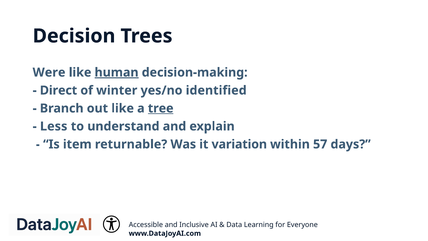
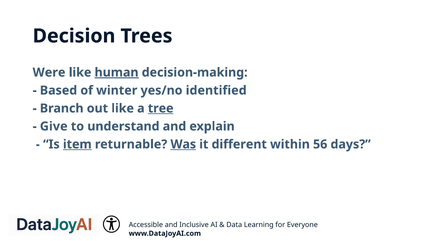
Direct: Direct -> Based
Less: Less -> Give
item underline: none -> present
Was underline: none -> present
variation: variation -> different
57: 57 -> 56
